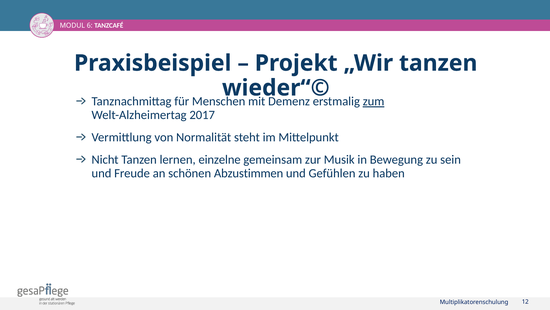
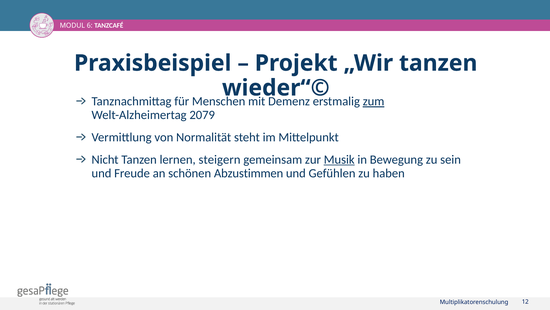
2017: 2017 -> 2079
einzelne: einzelne -> steigern
Musik underline: none -> present
